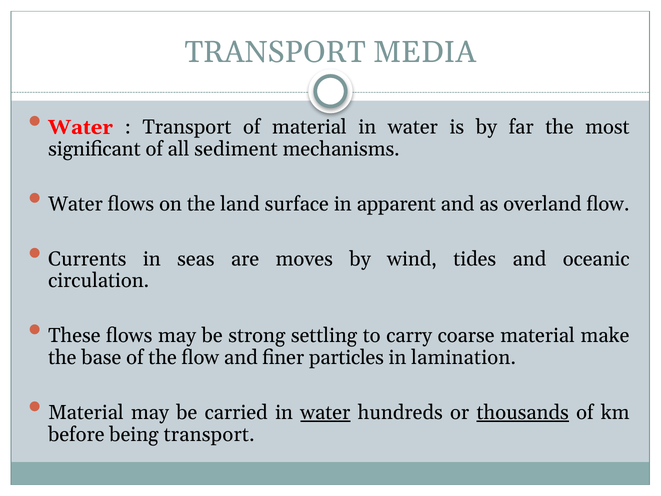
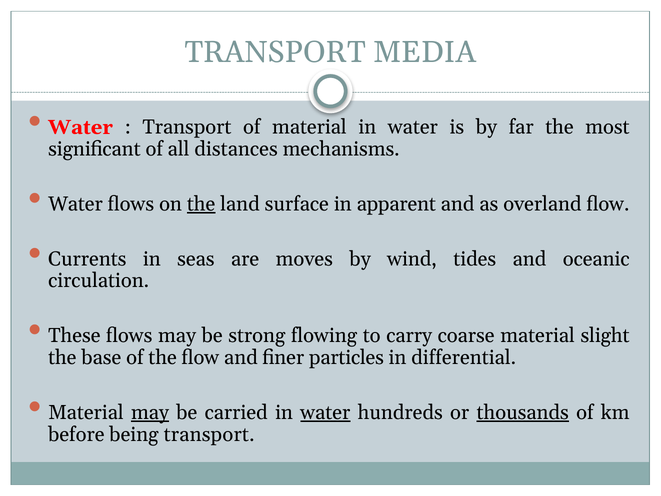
sediment: sediment -> distances
the at (201, 204) underline: none -> present
settling: settling -> flowing
make: make -> slight
lamination: lamination -> differential
may at (150, 412) underline: none -> present
